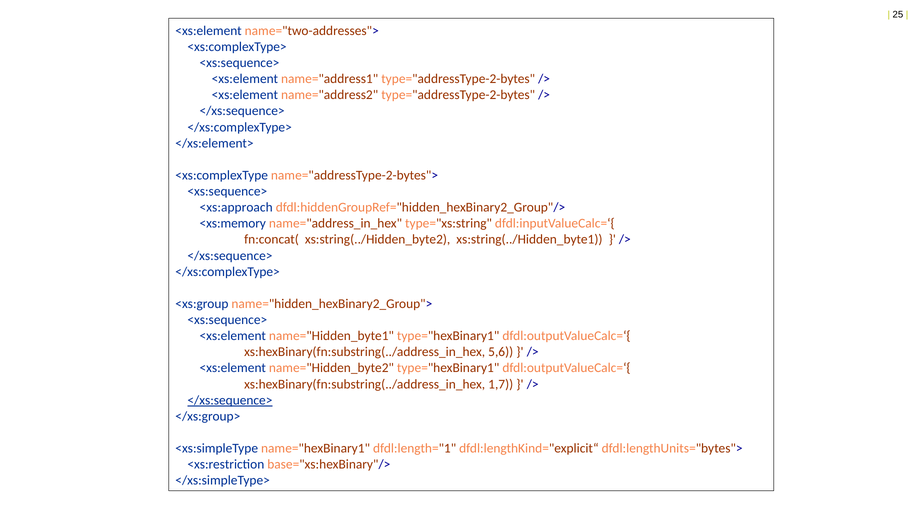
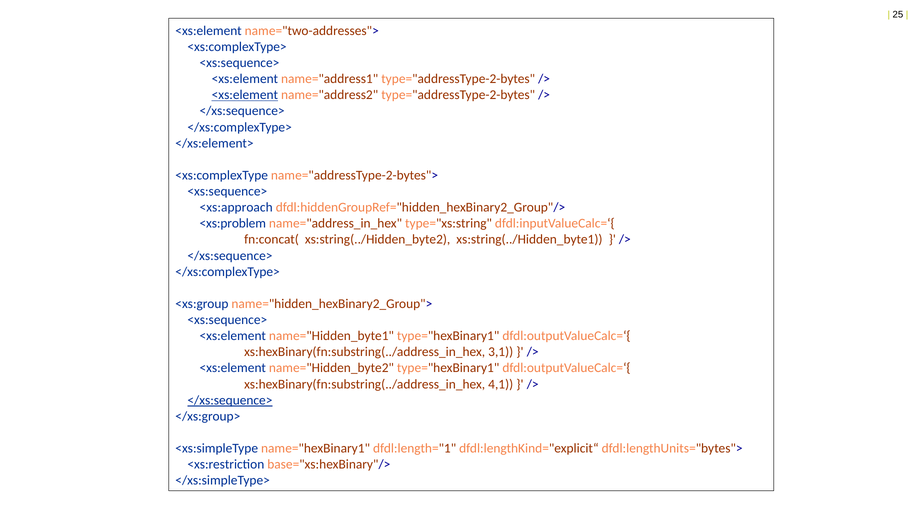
<xs:element at (245, 95) underline: none -> present
<xs:memory: <xs:memory -> <xs:problem
5,6: 5,6 -> 3,1
1,7: 1,7 -> 4,1
